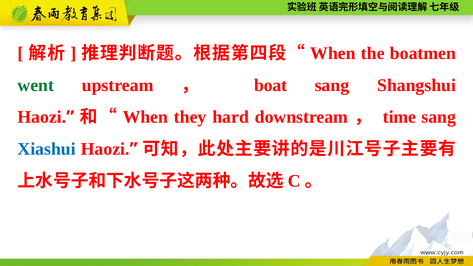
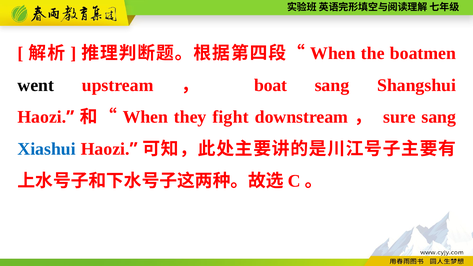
went colour: green -> black
hard: hard -> fight
time: time -> sure
